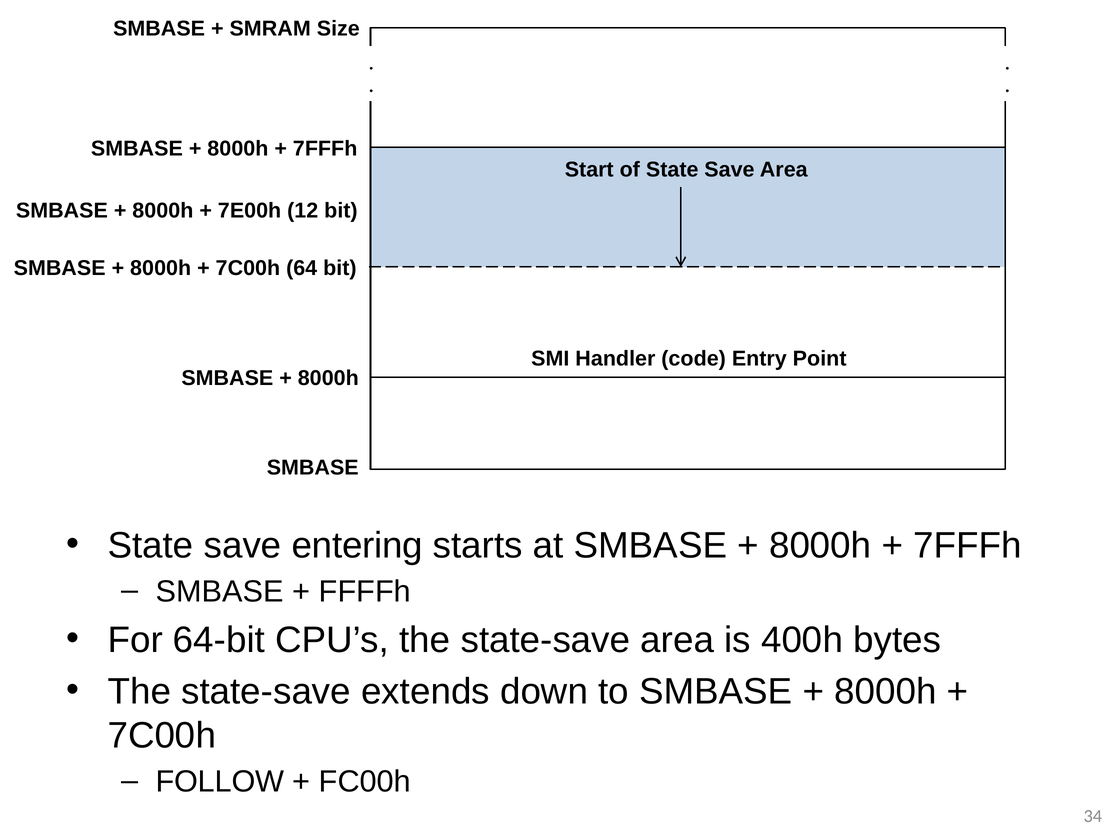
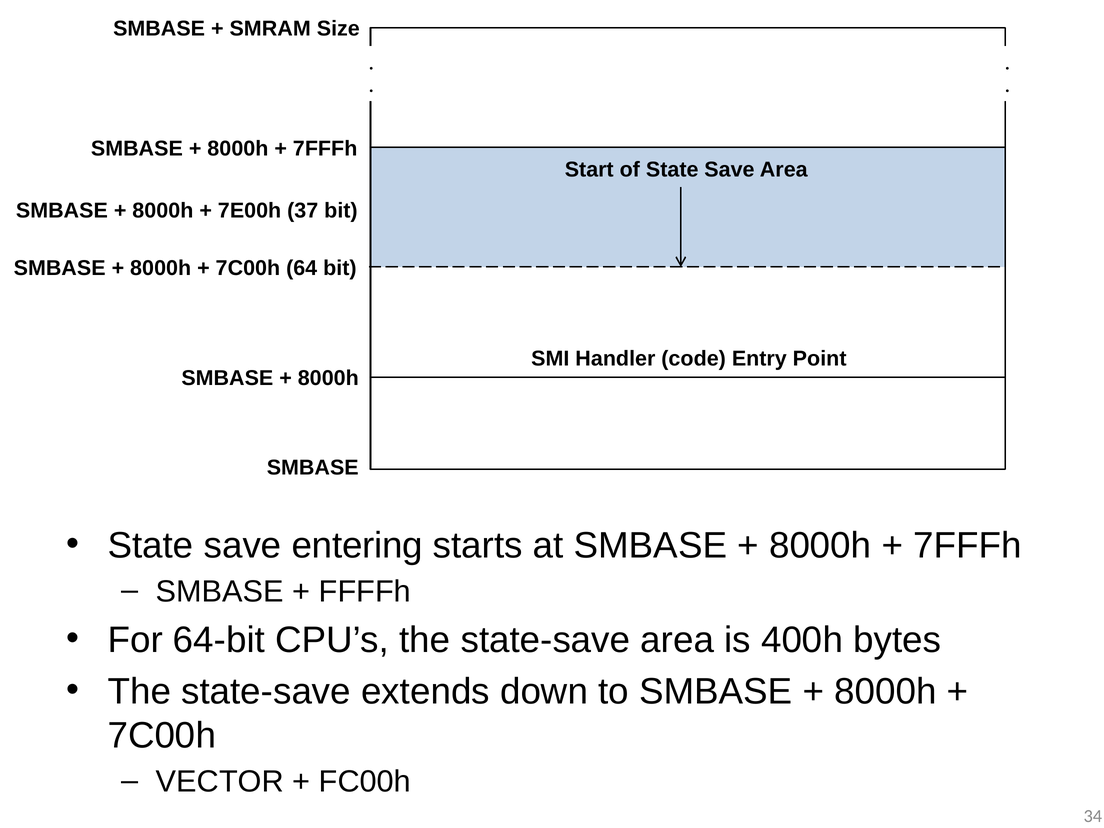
12: 12 -> 37
FOLLOW: FOLLOW -> VECTOR
